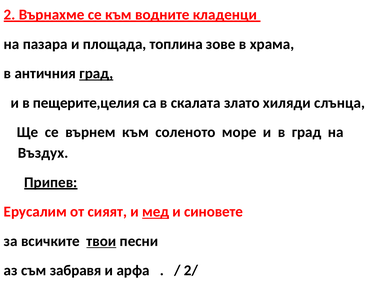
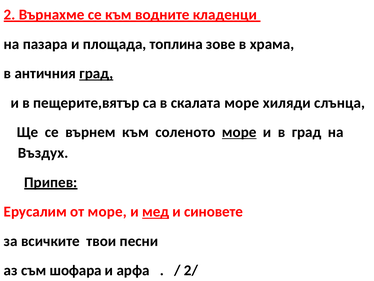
пещерите,целия: пещерите,целия -> пещерите,вятър
скалата злато: злато -> море
море at (239, 132) underline: none -> present
от сияят: сияят -> море
твои underline: present -> none
забравя: забравя -> шофара
